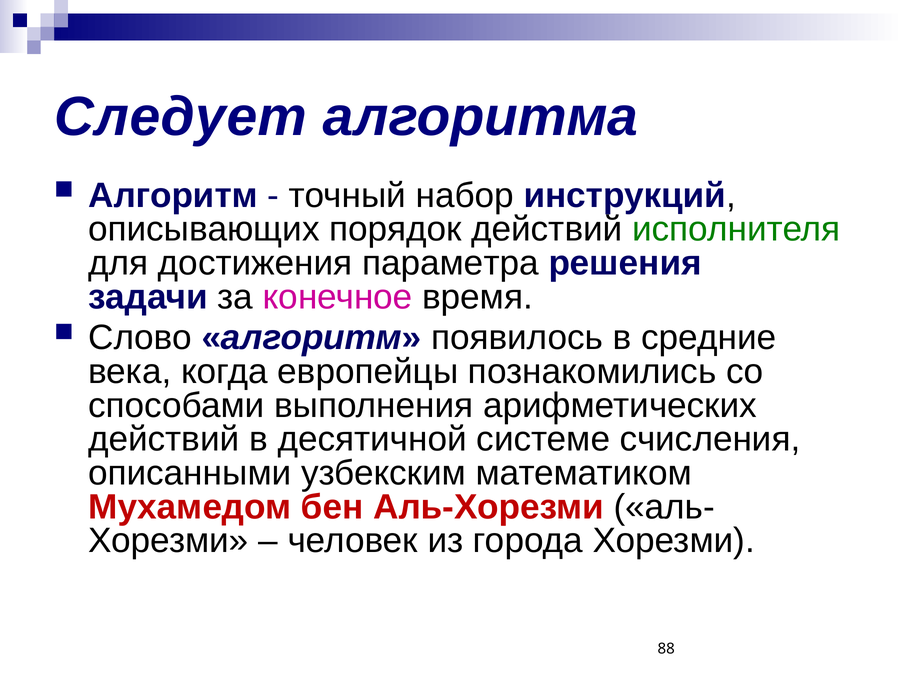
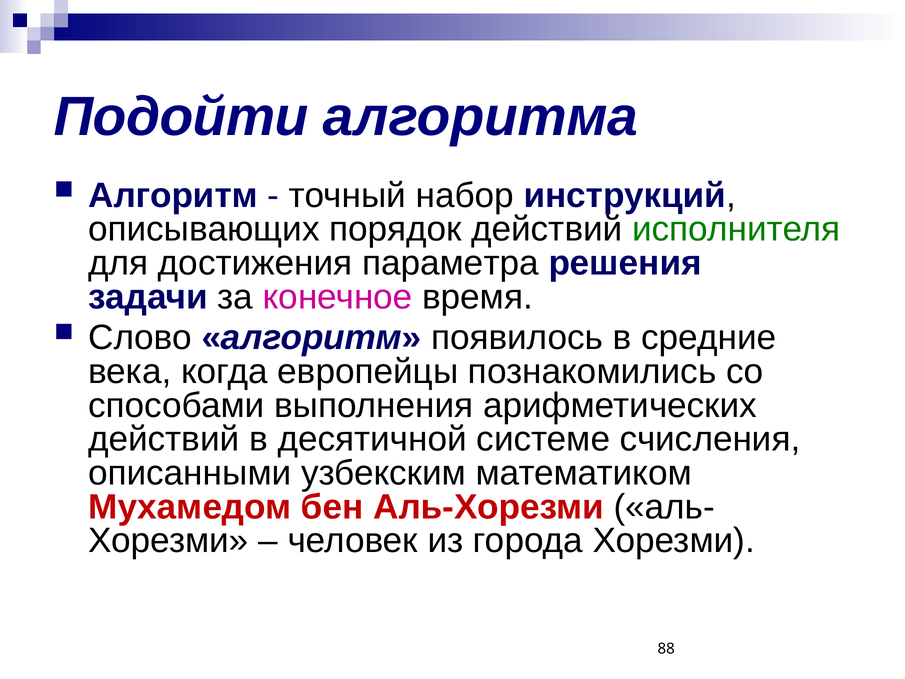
Следует: Следует -> Подойти
